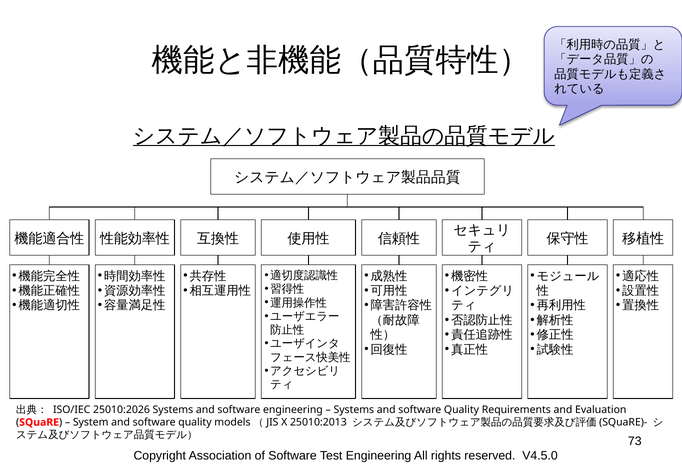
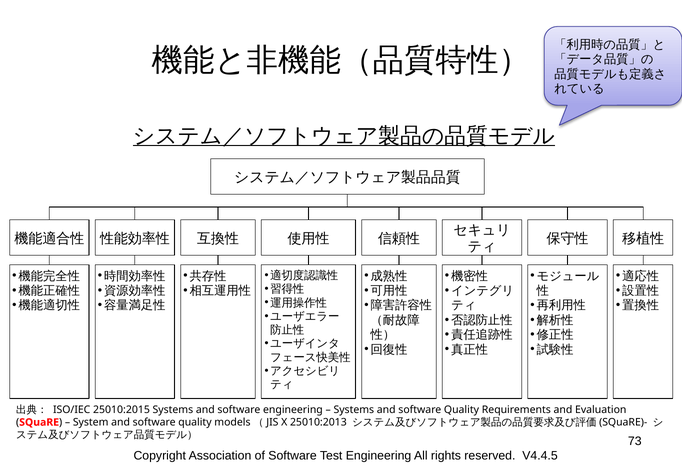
25010:2026: 25010:2026 -> 25010:2015
V4.5.0: V4.5.0 -> V4.4.5
